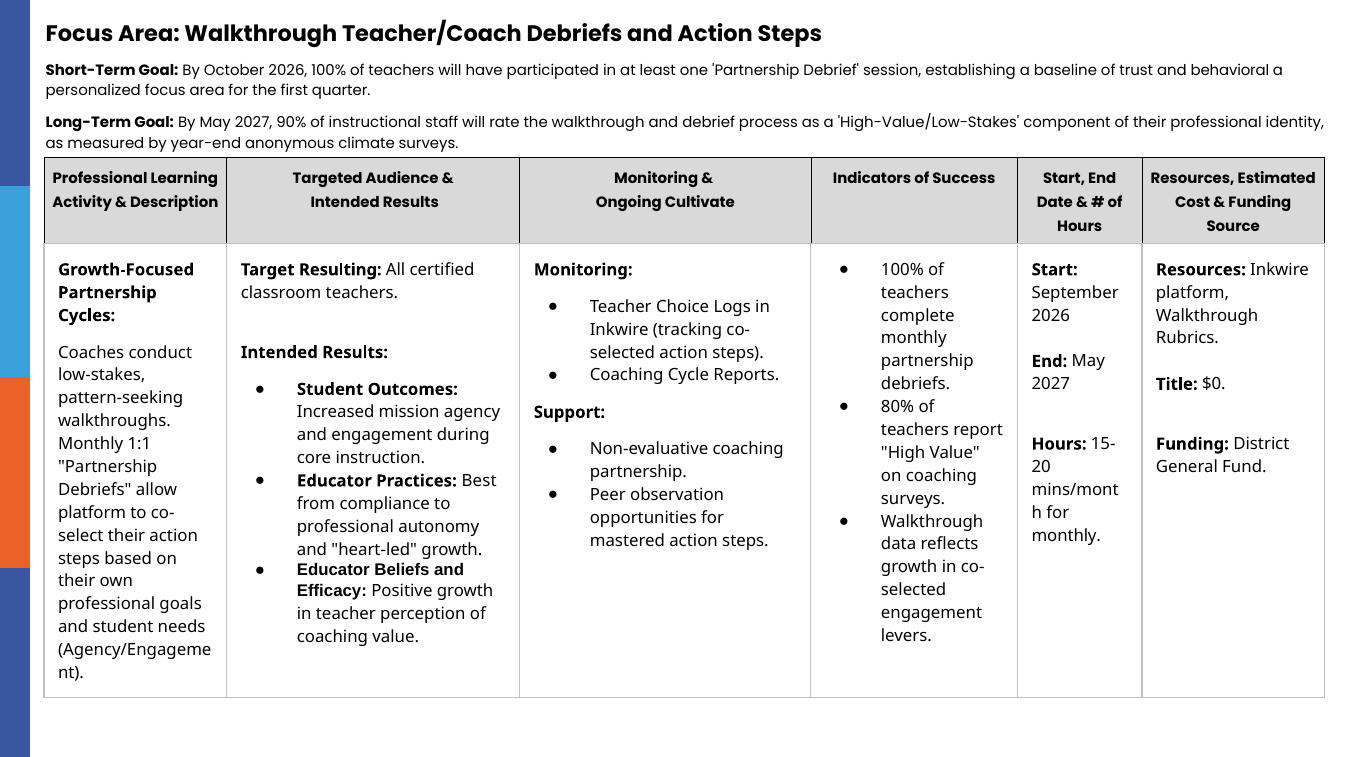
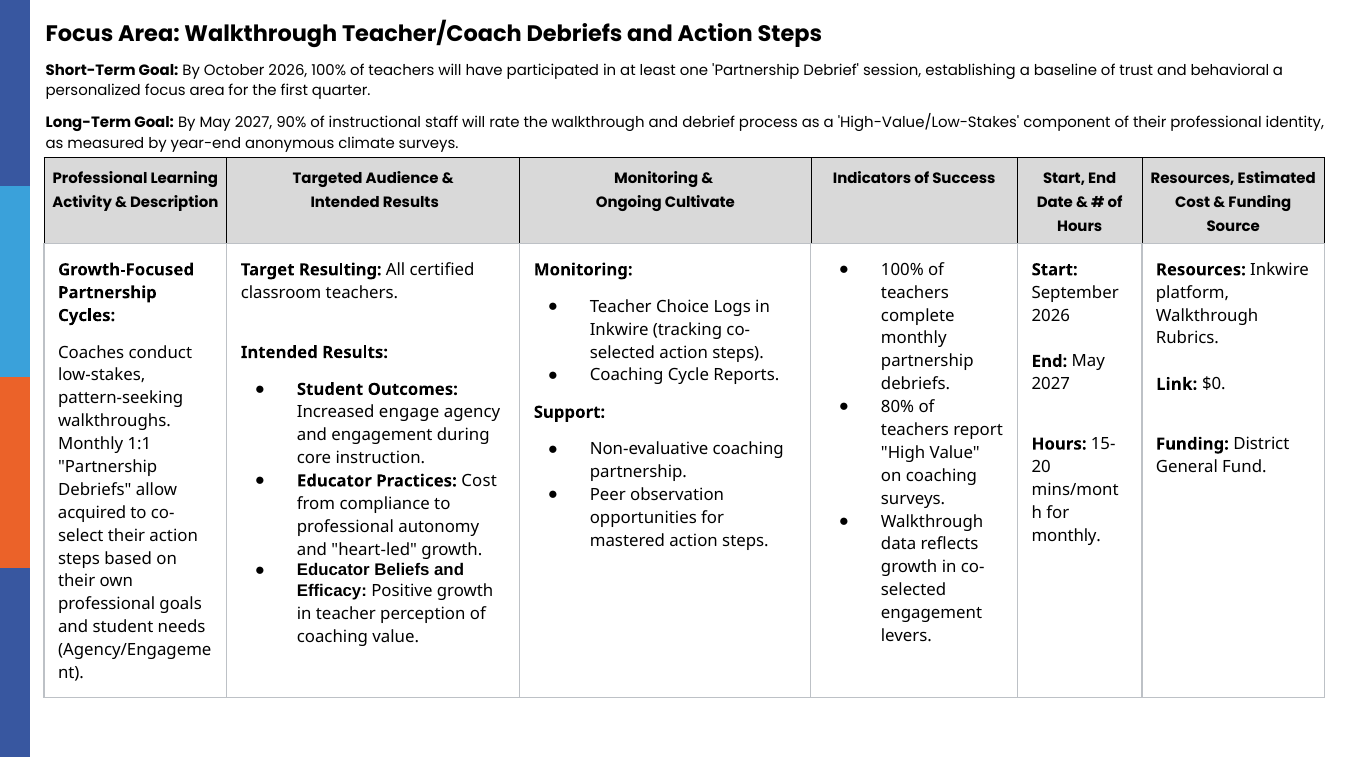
Title: Title -> Link
mission: mission -> engage
Practices Best: Best -> Cost
platform at (92, 513): platform -> acquired
